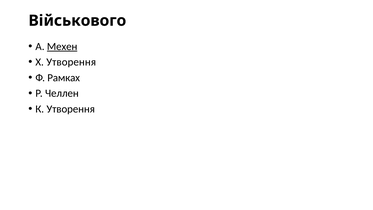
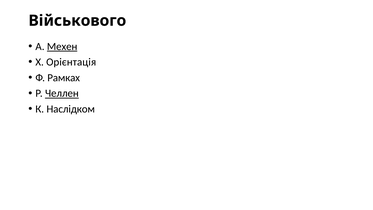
Х Утворення: Утворення -> Орієнтація
Челлен underline: none -> present
К Утворення: Утворення -> Наслідком
